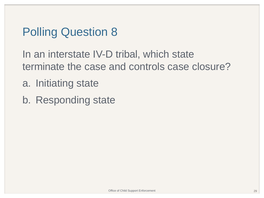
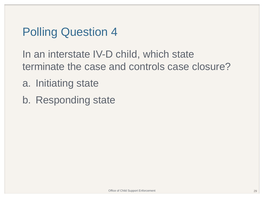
8: 8 -> 4
IV-D tribal: tribal -> child
